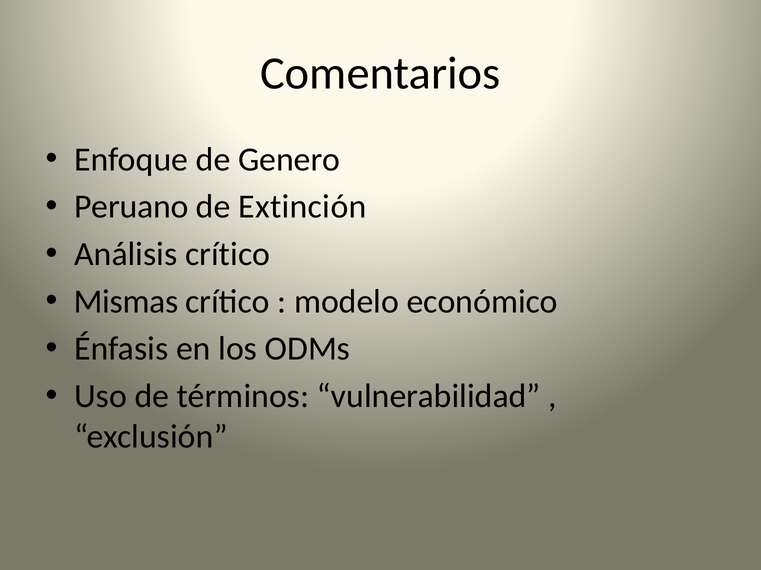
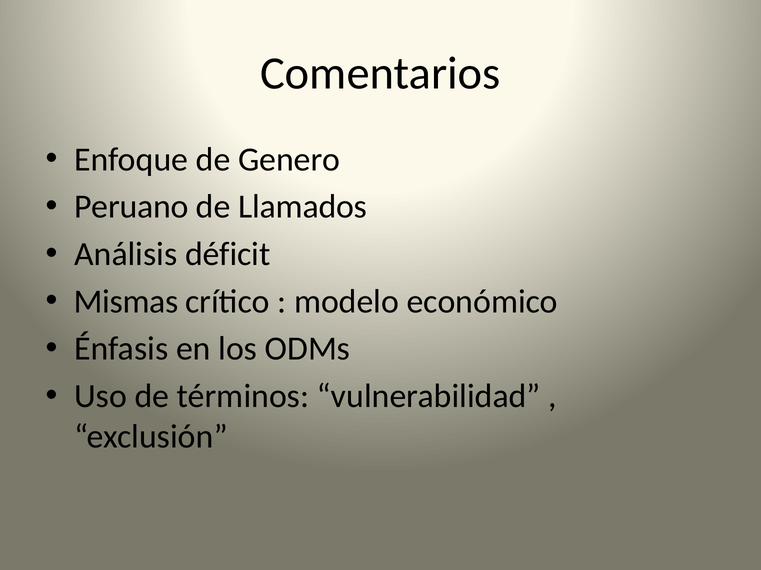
Extinción: Extinción -> Llamados
Análisis crítico: crítico -> déficit
